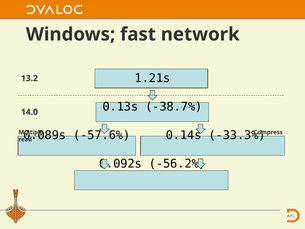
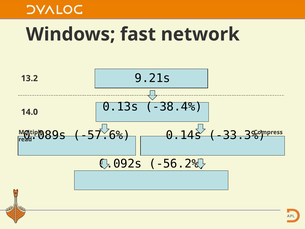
1.21s: 1.21s -> 9.21s
-38.7%: -38.7% -> -38.4%
